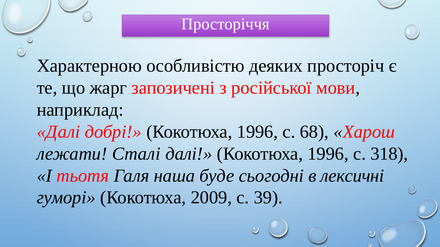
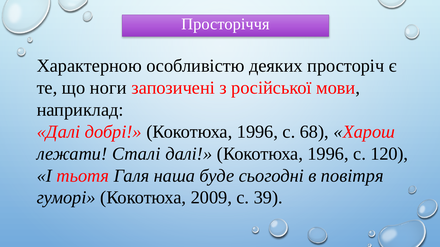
жарг: жарг -> ноги
318: 318 -> 120
лексичні: лексичні -> повітря
